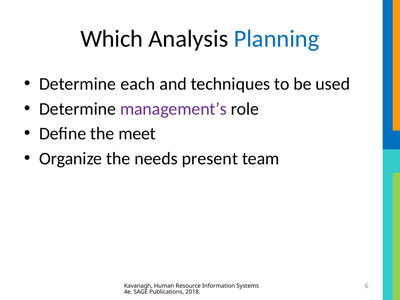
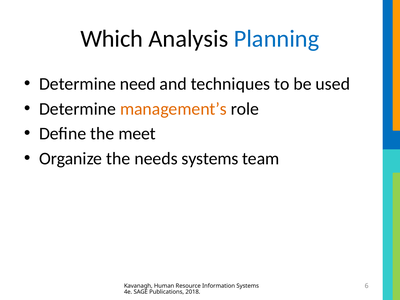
each: each -> need
management’s colour: purple -> orange
needs present: present -> systems
